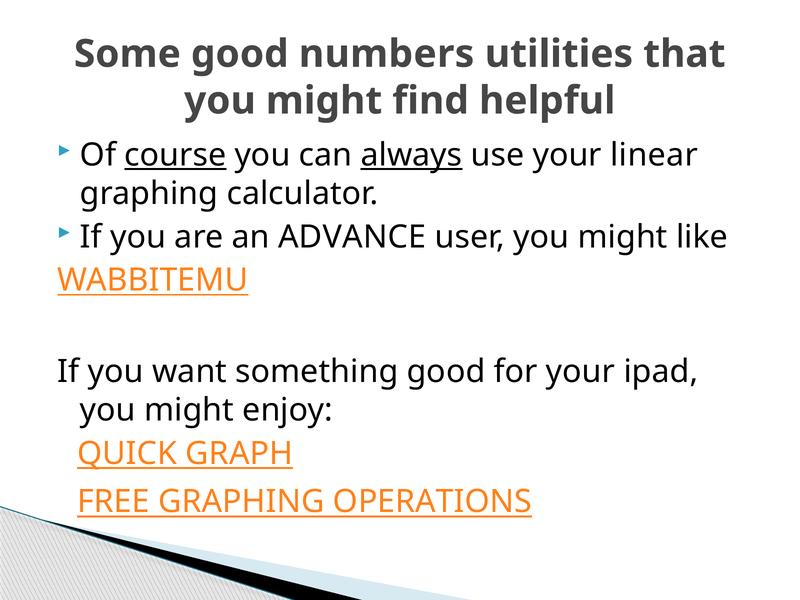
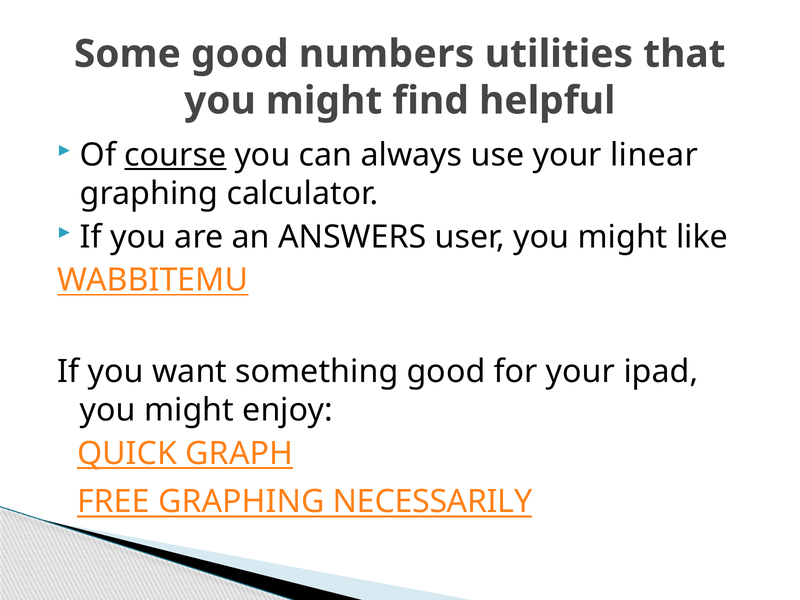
always underline: present -> none
ADVANCE: ADVANCE -> ANSWERS
OPERATIONS: OPERATIONS -> NECESSARILY
